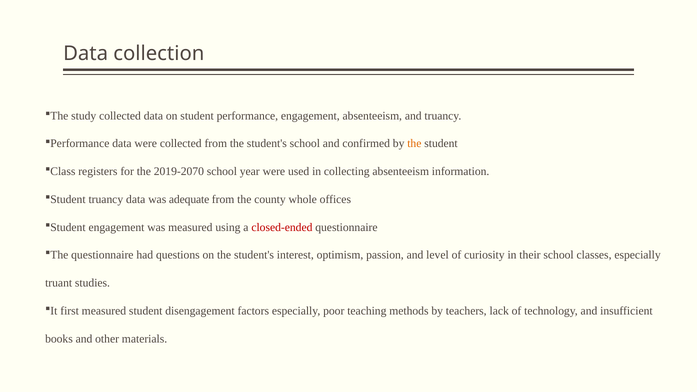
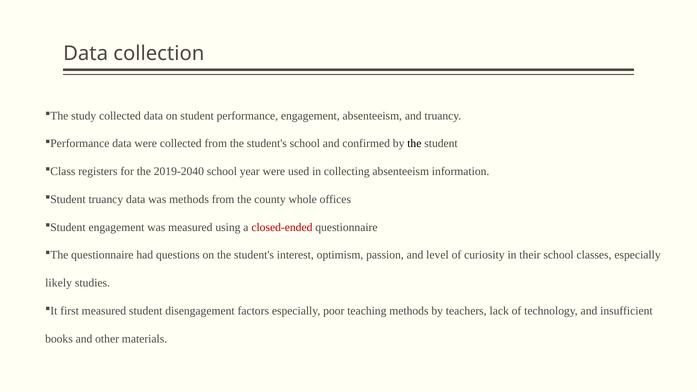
the at (414, 144) colour: orange -> black
2019-2070: 2019-2070 -> 2019-2040
was adequate: adequate -> methods
truant: truant -> likely
